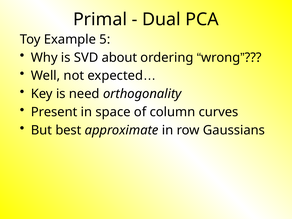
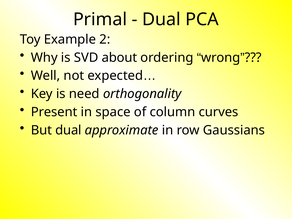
5: 5 -> 2
But best: best -> dual
